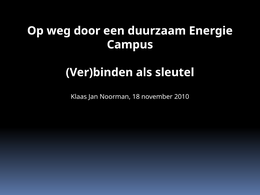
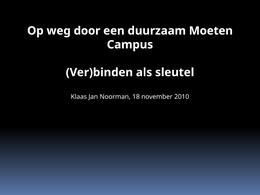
Energie: Energie -> Moeten
